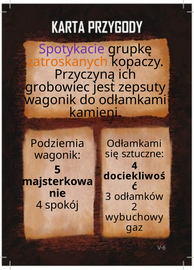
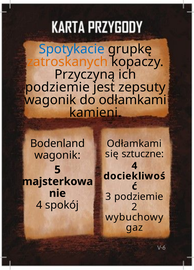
Spotykacie colour: purple -> blue
grobowiec at (57, 87): grobowiec -> podziemie
Podziemia: Podziemia -> Bodenland
3 odłamków: odłamków -> podziemie
